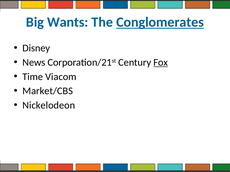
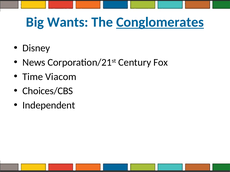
Fox underline: present -> none
Market/CBS: Market/CBS -> Choices/CBS
Nickelodeon: Nickelodeon -> Independent
